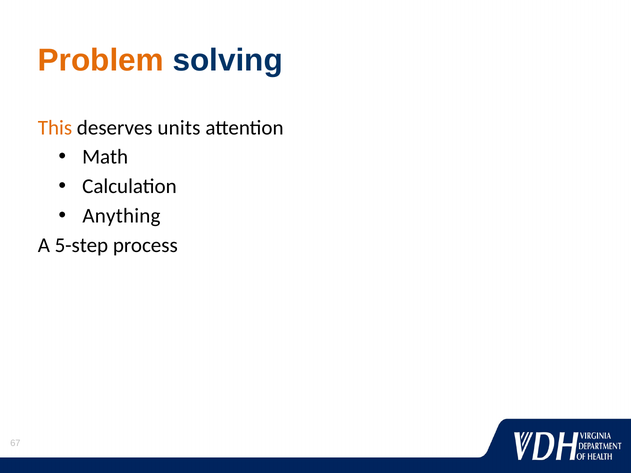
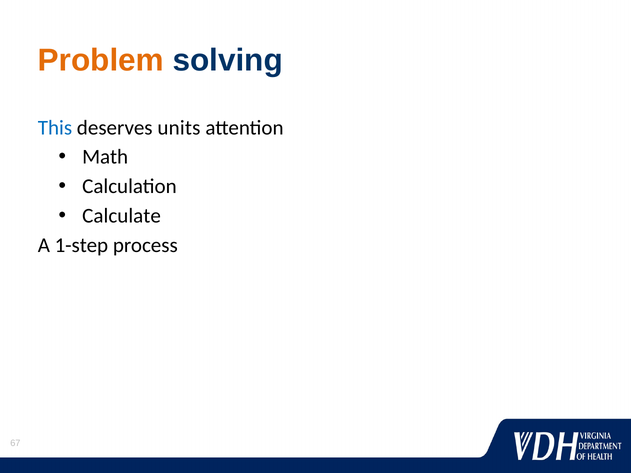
This colour: orange -> blue
Anything: Anything -> Calculate
5-step: 5-step -> 1-step
